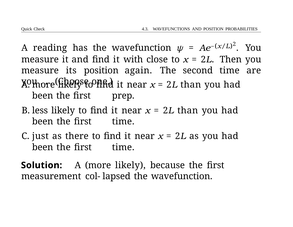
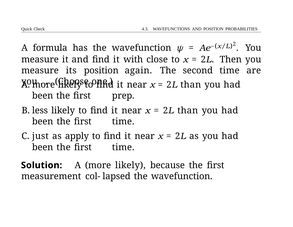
reading: reading -> formula
there: there -> apply
